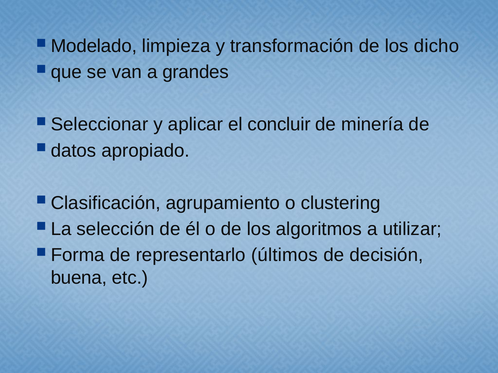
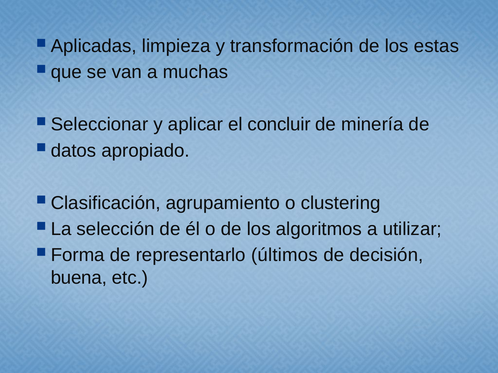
Modelado: Modelado -> Aplicadas
dicho: dicho -> estas
grandes: grandes -> muchas
